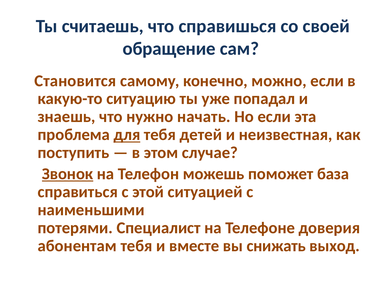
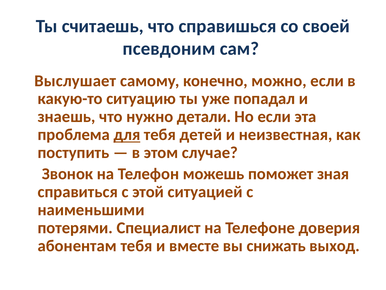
обращение: обращение -> псевдоним
Становится: Становится -> Выслушает
начать: начать -> детали
Звонок underline: present -> none
база: база -> зная
